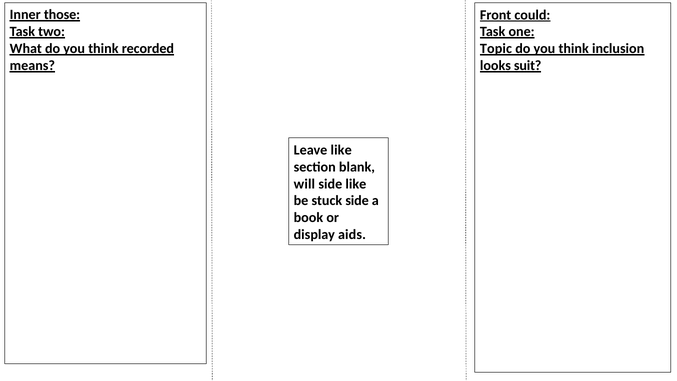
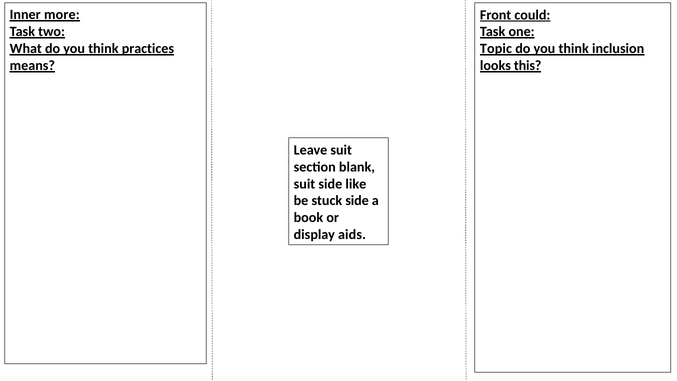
those: those -> more
recorded: recorded -> practices
suit: suit -> this
Leave like: like -> suit
will at (304, 184): will -> suit
